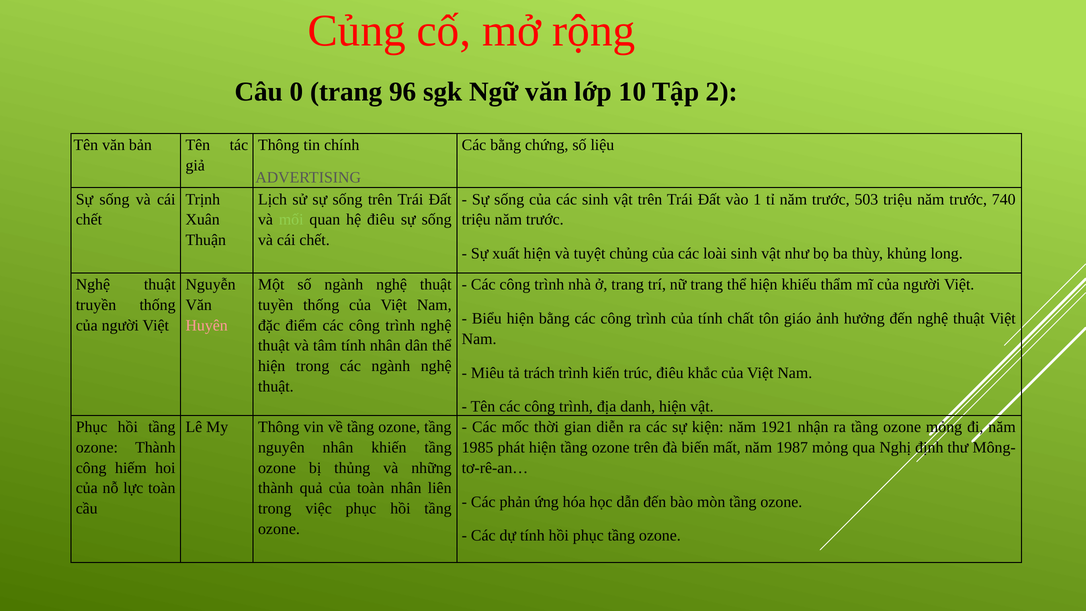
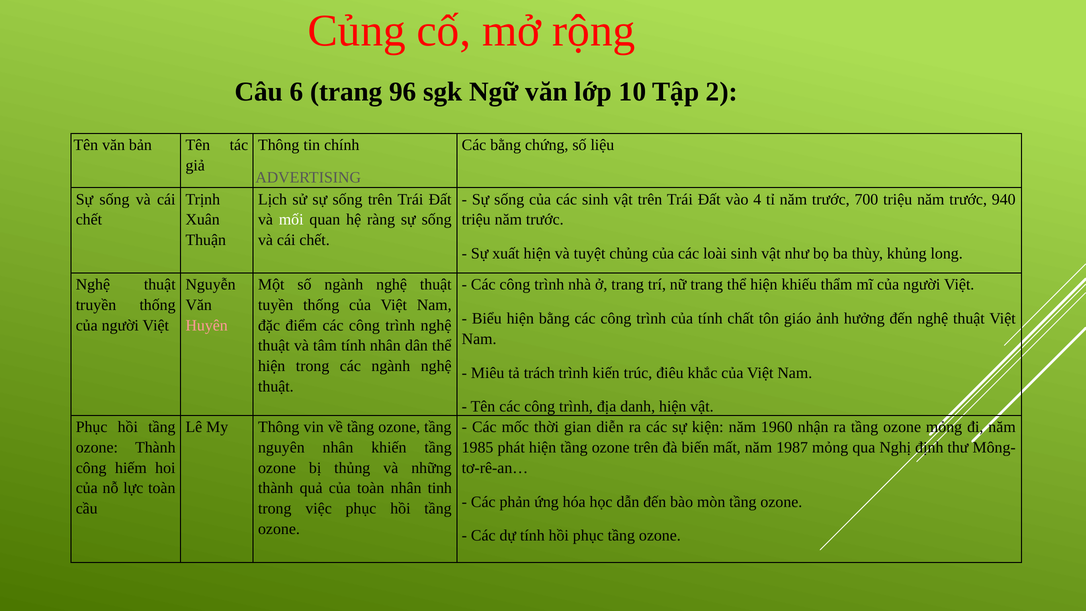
0: 0 -> 6
1: 1 -> 4
503: 503 -> 700
740: 740 -> 940
mối colour: light green -> white
hệ điêu: điêu -> ràng
1921: 1921 -> 1960
liên: liên -> tinh
